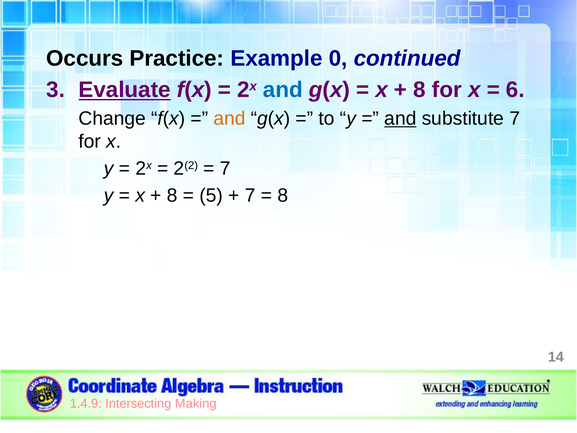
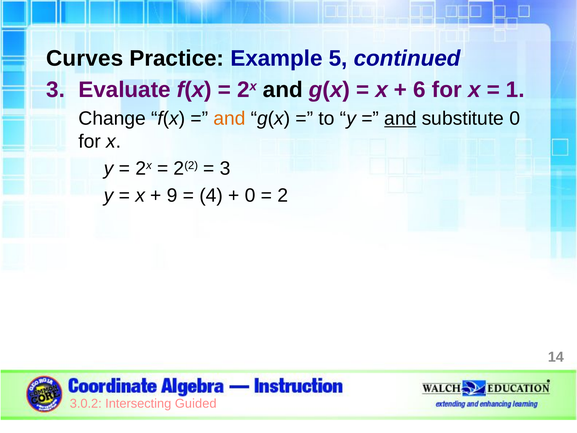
Occurs: Occurs -> Curves
0: 0 -> 5
Evaluate underline: present -> none
and at (283, 90) colour: blue -> black
8 at (420, 90): 8 -> 6
6: 6 -> 1
substitute 7: 7 -> 0
7 at (225, 168): 7 -> 3
8 at (172, 195): 8 -> 9
5: 5 -> 4
7 at (250, 195): 7 -> 0
8 at (283, 195): 8 -> 2
1.4.9: 1.4.9 -> 3.0.2
Making: Making -> Guided
